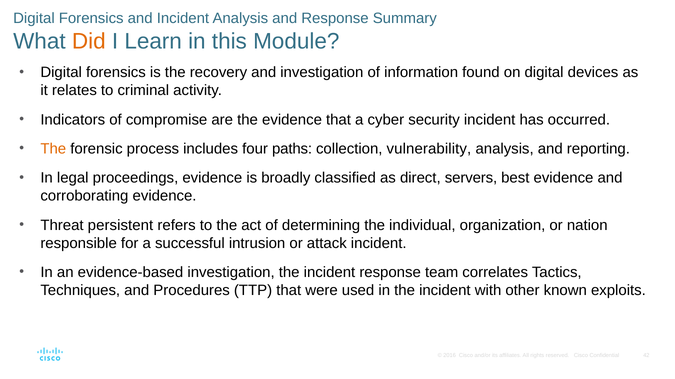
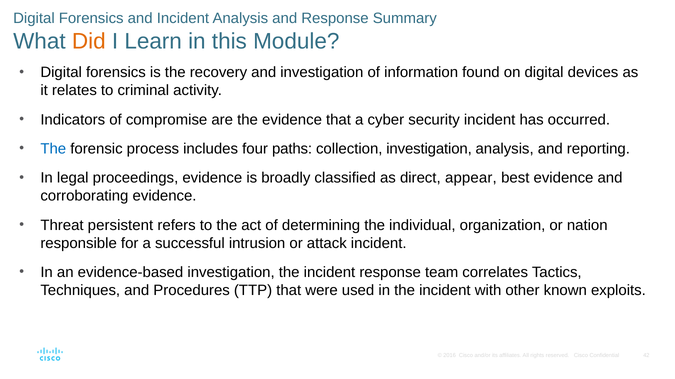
The at (53, 149) colour: orange -> blue
collection vulnerability: vulnerability -> investigation
servers: servers -> appear
